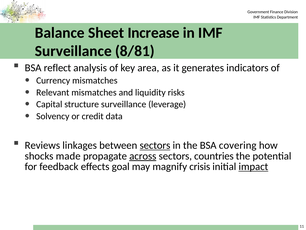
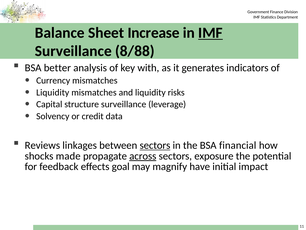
IMF at (210, 33) underline: none -> present
8/81: 8/81 -> 8/88
reflect: reflect -> better
area: area -> with
Relevant at (53, 92): Relevant -> Liquidity
covering: covering -> financial
countries: countries -> exposure
crisis: crisis -> have
impact underline: present -> none
